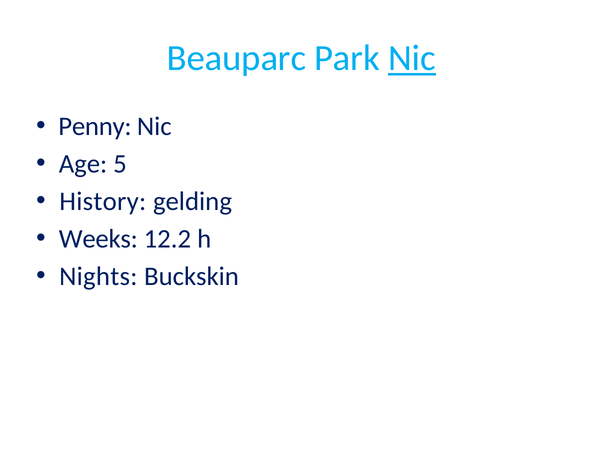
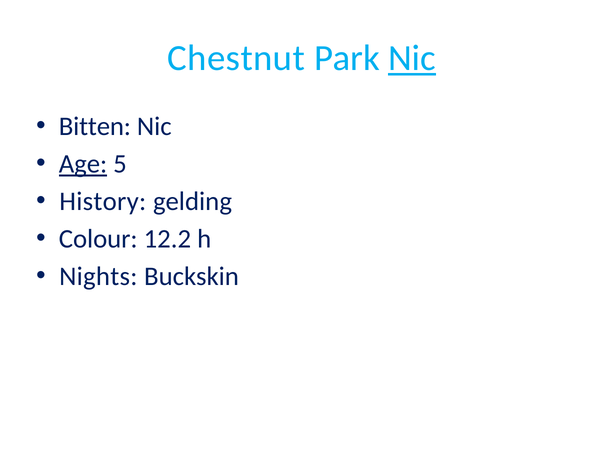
Beauparc: Beauparc -> Chestnut
Penny: Penny -> Bitten
Age underline: none -> present
Weeks: Weeks -> Colour
